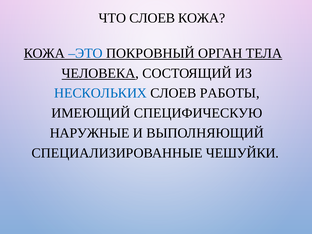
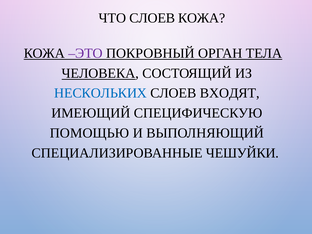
ЭТО colour: blue -> purple
РАБОТЫ: РАБОТЫ -> ВХОДЯТ
НАРУЖНЫЕ: НАРУЖНЫЕ -> ПОМОЩЬЮ
